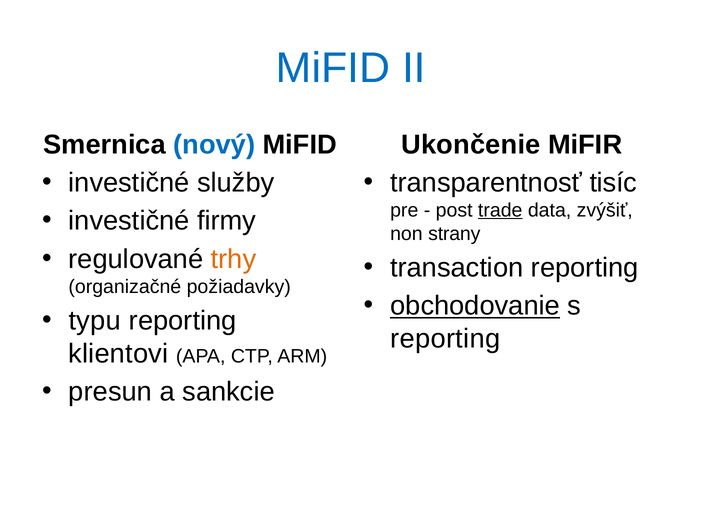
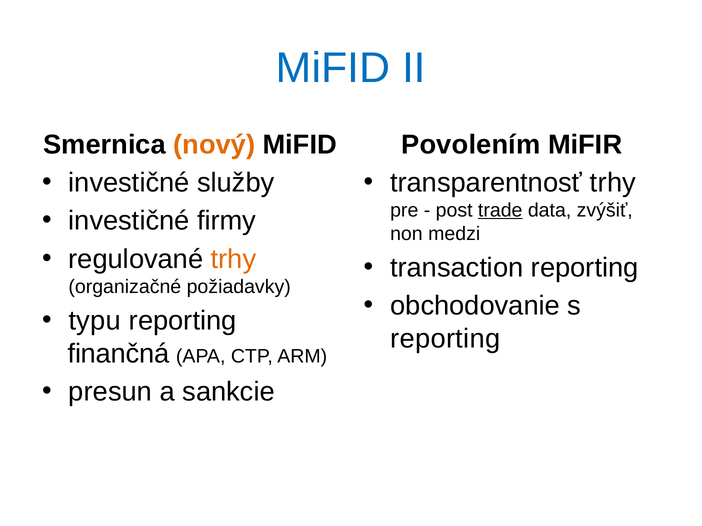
nový colour: blue -> orange
Ukončenie: Ukončenie -> Povolením
transparentnosť tisíc: tisíc -> trhy
strany: strany -> medzi
obchodovanie underline: present -> none
klientovi: klientovi -> finančná
